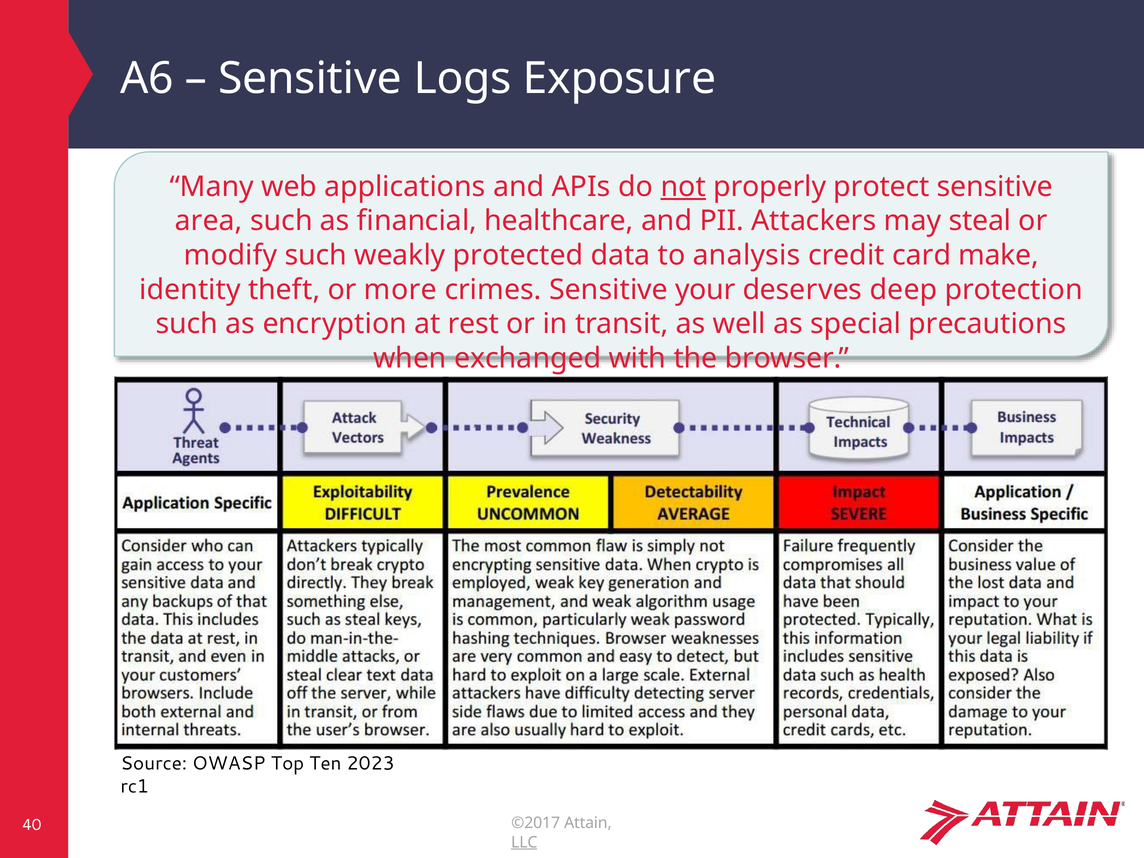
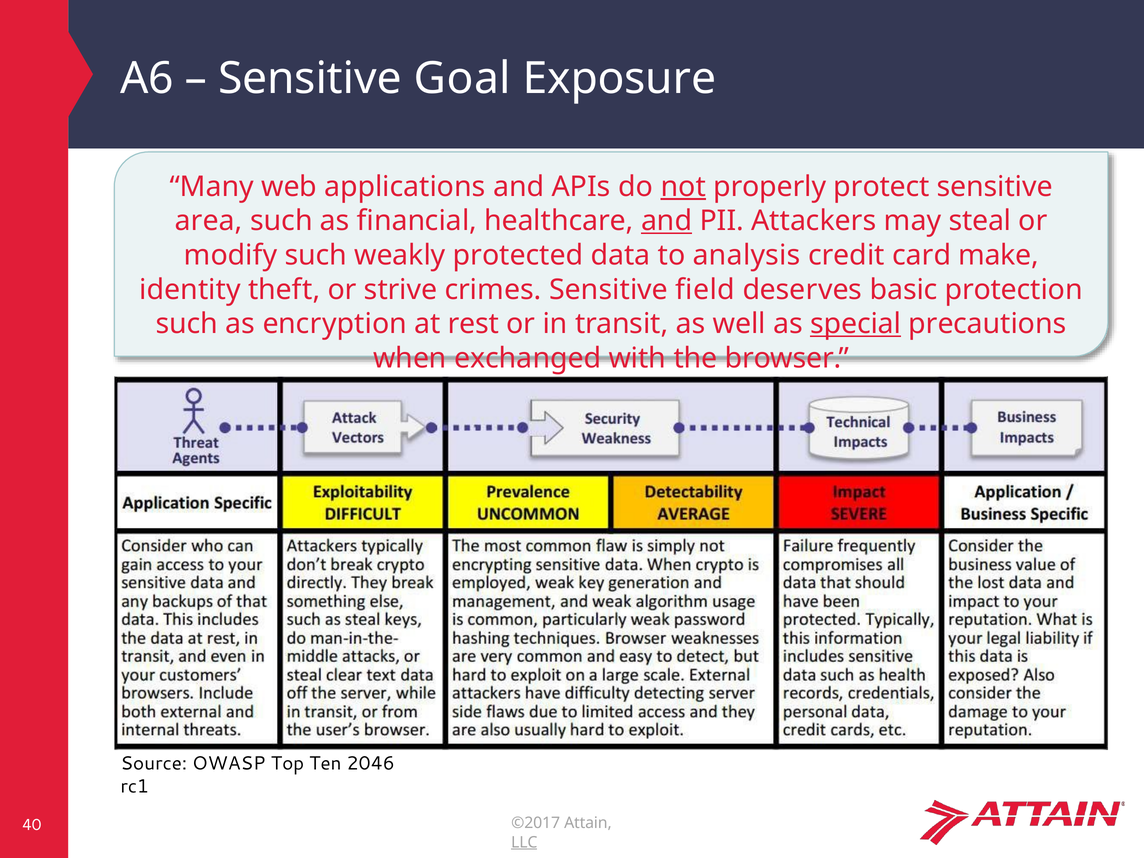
Logs: Logs -> Goal
and at (667, 221) underline: none -> present
more: more -> strive
your: your -> field
deep: deep -> basic
special underline: none -> present
2023: 2023 -> 2046
